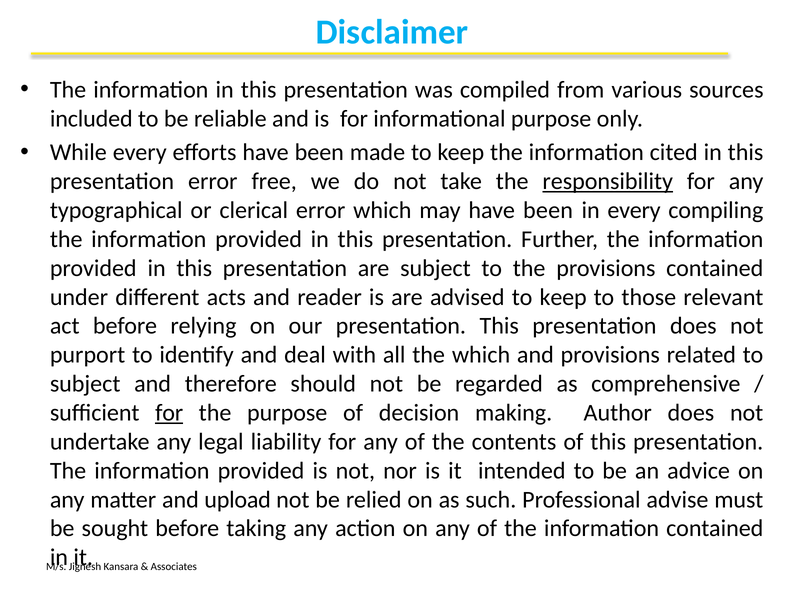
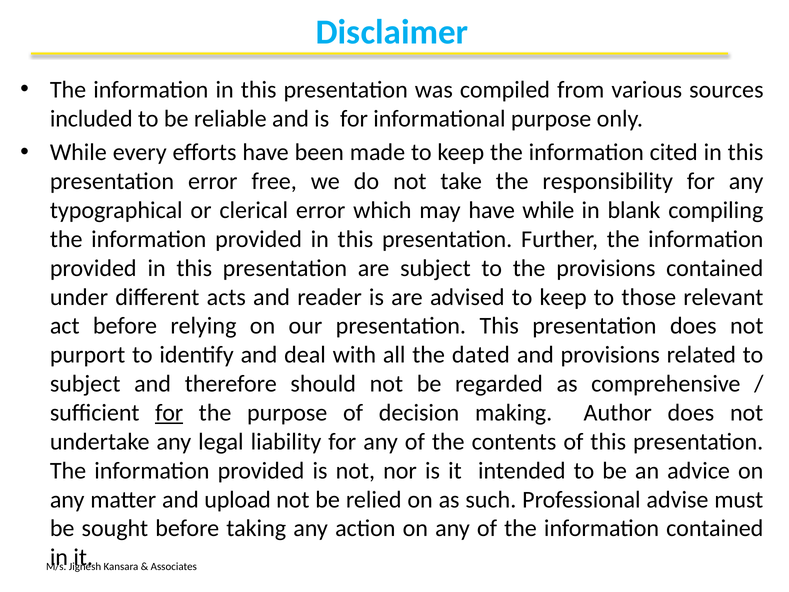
responsibility underline: present -> none
may have been: been -> while
in every: every -> blank
the which: which -> dated
